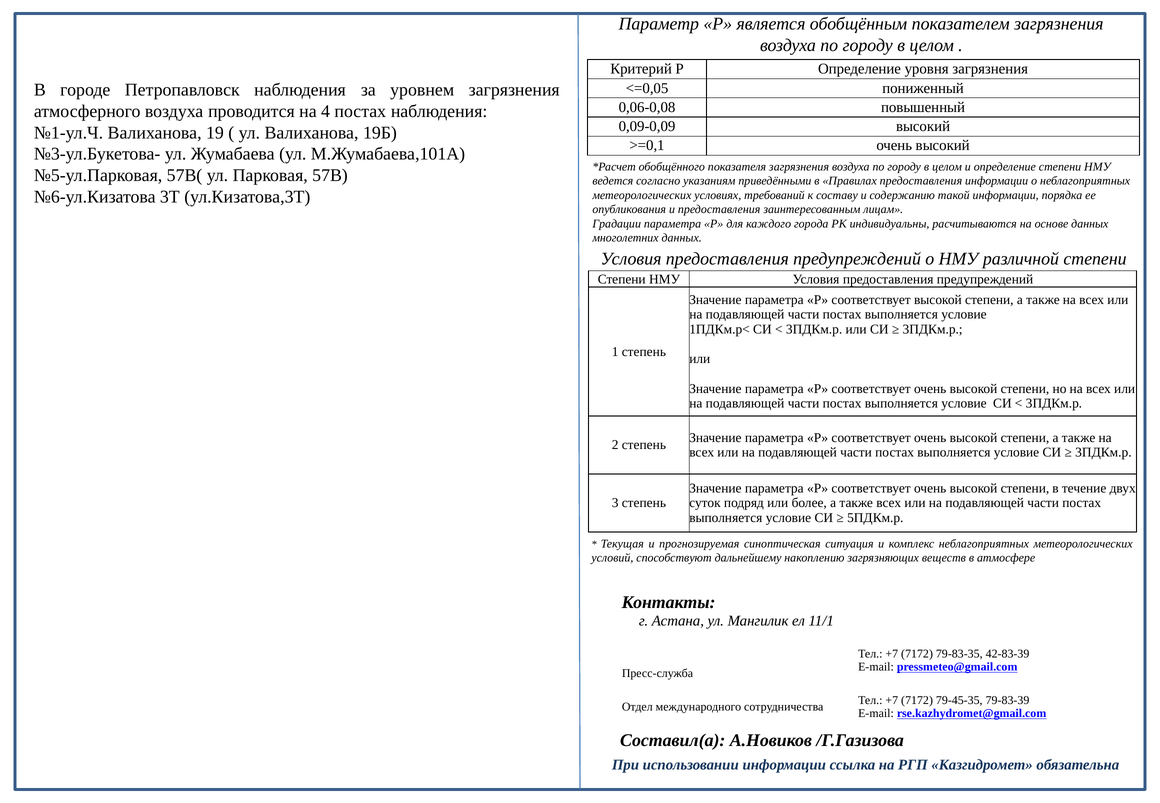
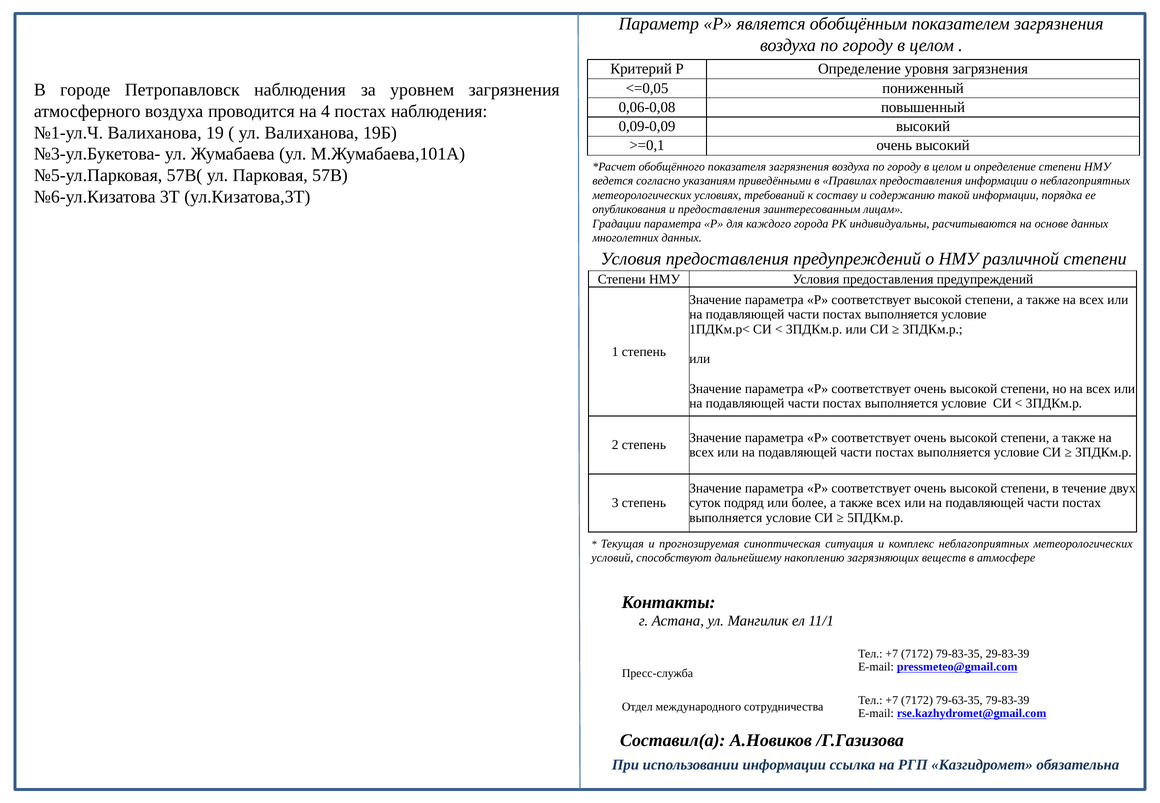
42-83-39: 42-83-39 -> 29-83-39
79-45-35: 79-45-35 -> 79-63-35
